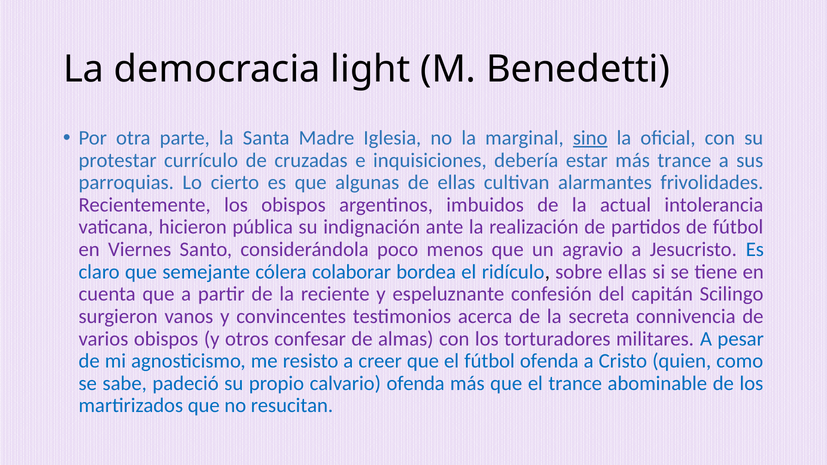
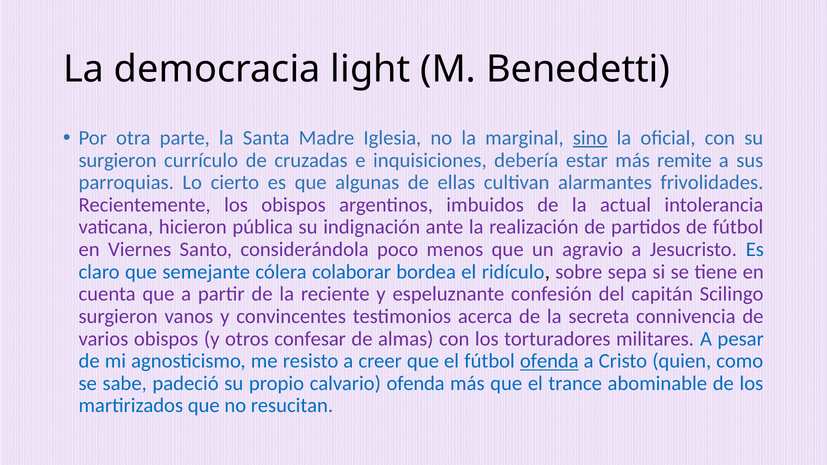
protestar at (118, 160): protestar -> surgieron
más trance: trance -> remite
sobre ellas: ellas -> sepa
ofenda at (549, 361) underline: none -> present
